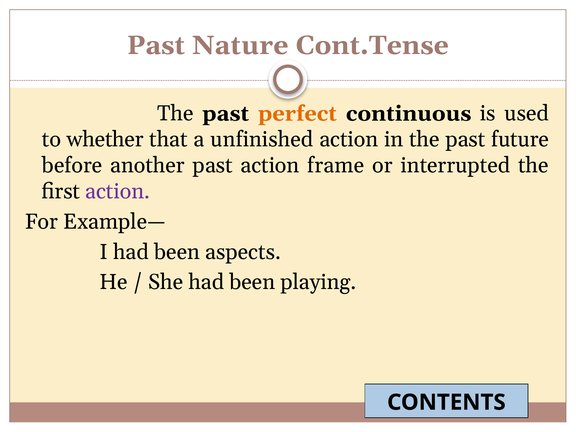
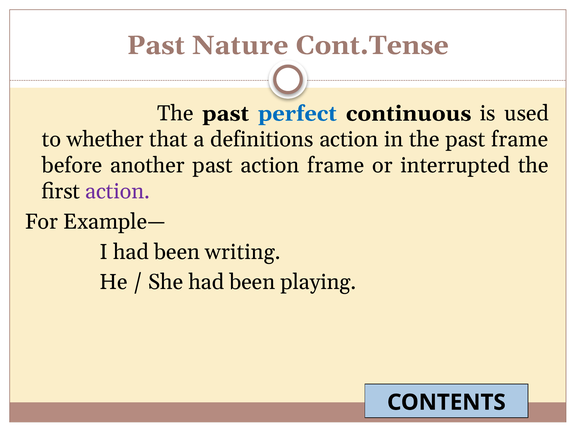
perfect colour: orange -> blue
unfinished: unfinished -> definitions
past future: future -> frame
aspects: aspects -> writing
